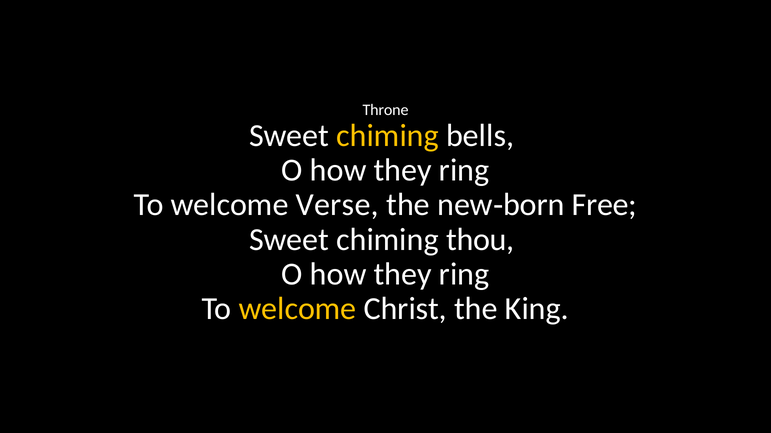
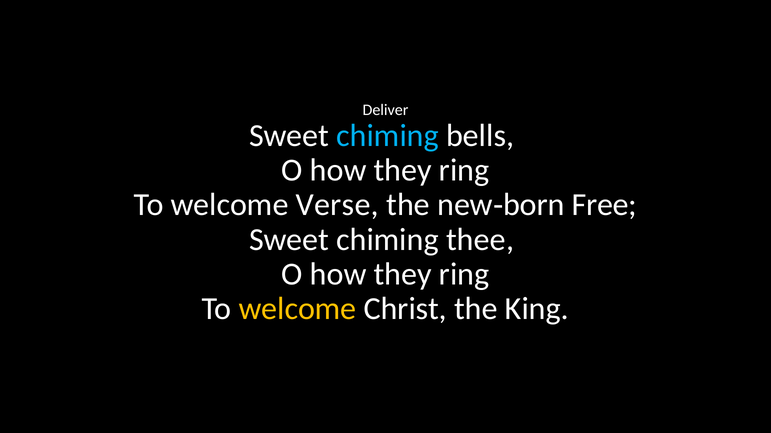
Throne: Throne -> Deliver
chiming at (387, 136) colour: yellow -> light blue
thou: thou -> thee
